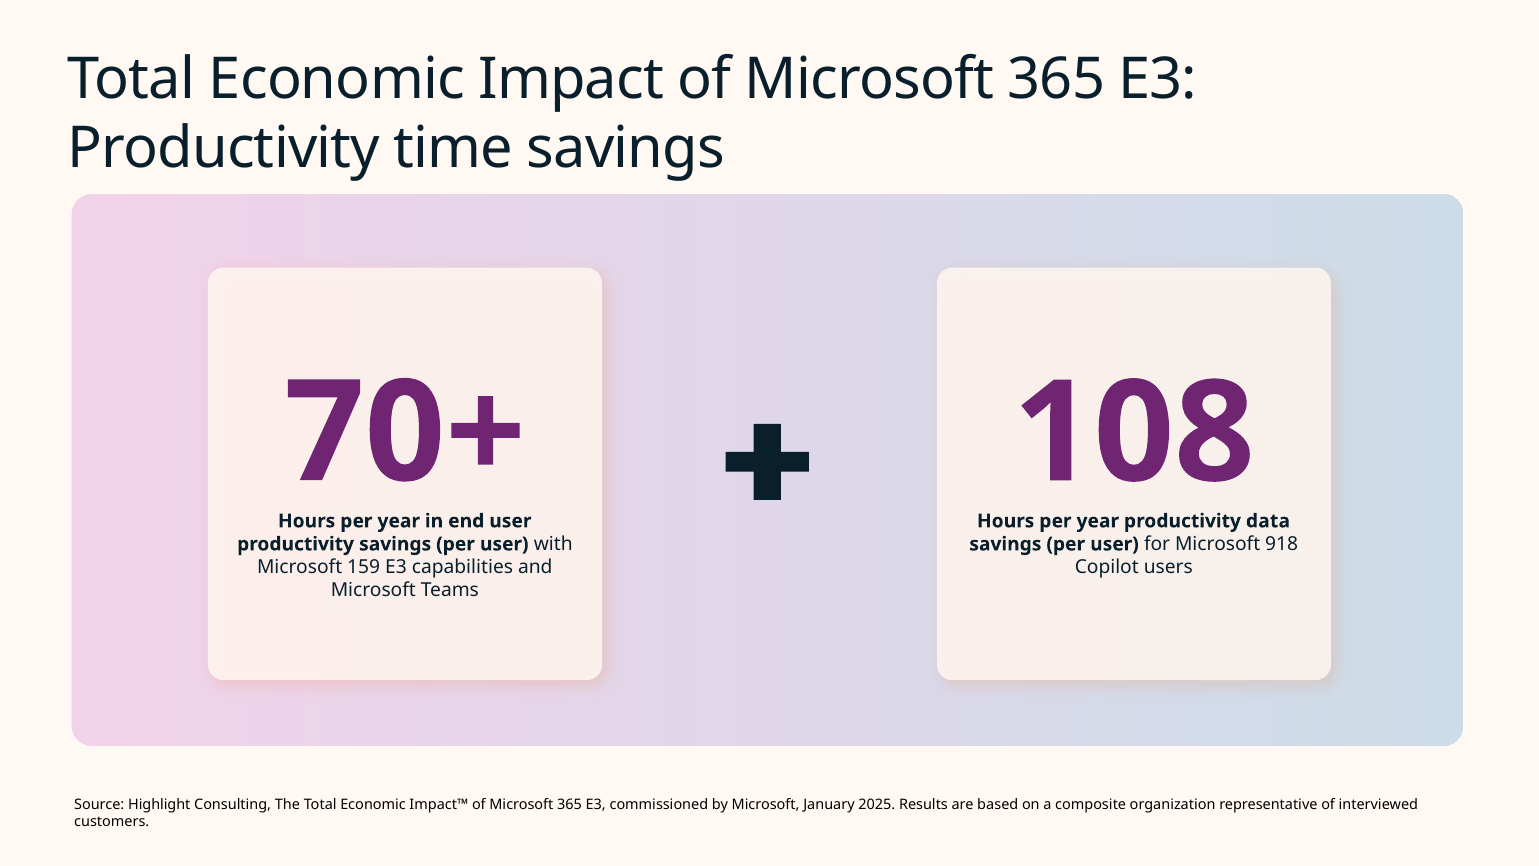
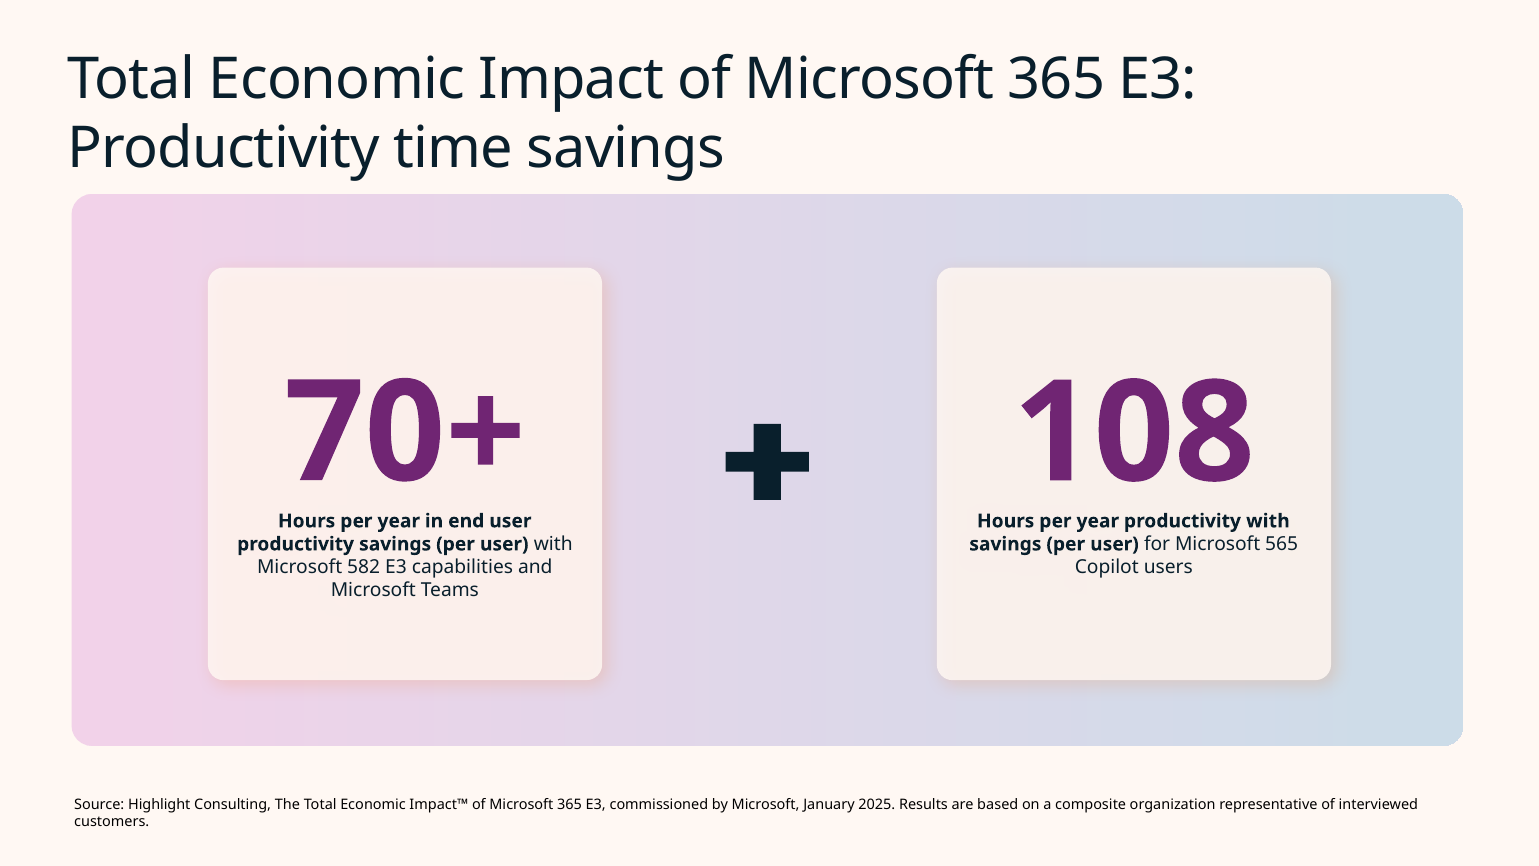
data at (1268, 521): data -> with
918: 918 -> 565
159: 159 -> 582
